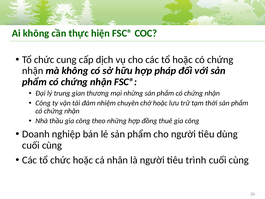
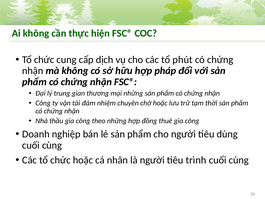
tổ hoặc: hoặc -> phút
